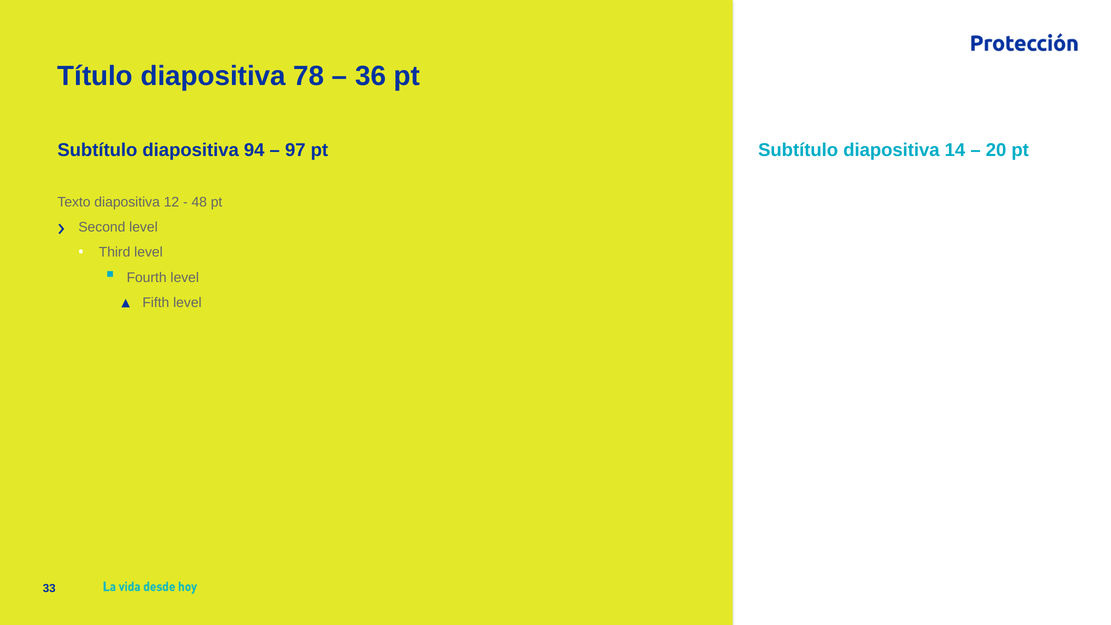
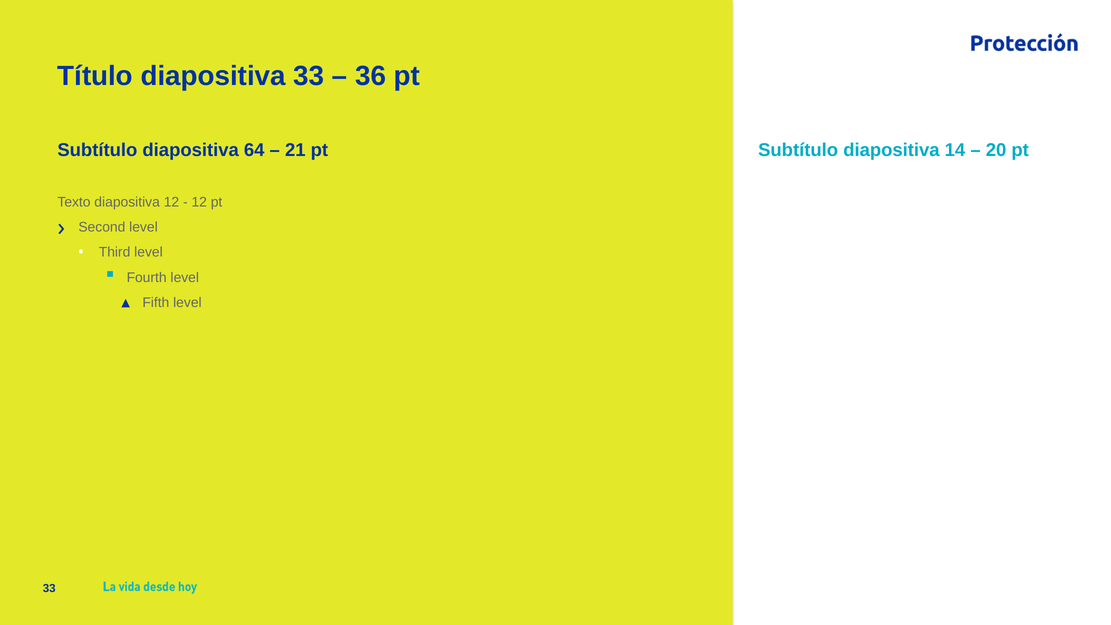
diapositiva 78: 78 -> 33
94: 94 -> 64
97: 97 -> 21
48 at (199, 202): 48 -> 12
